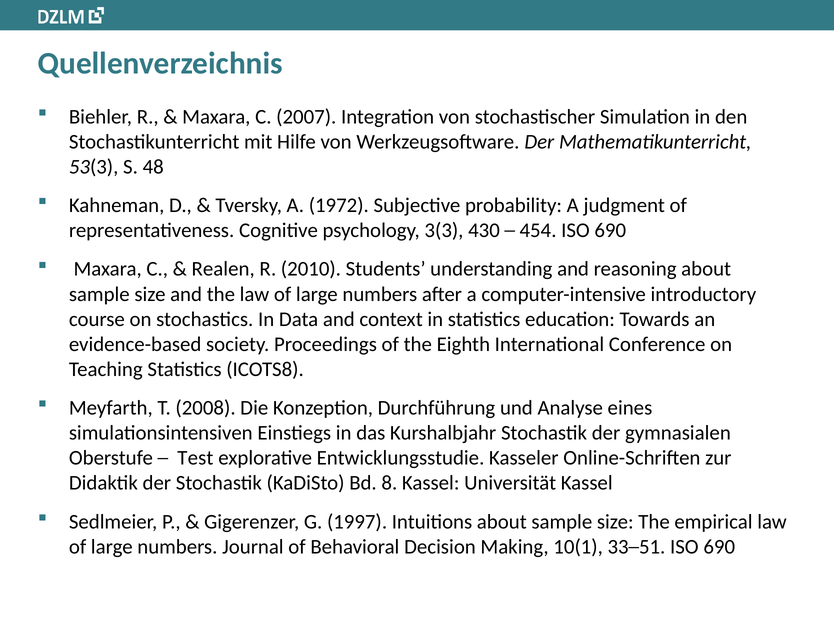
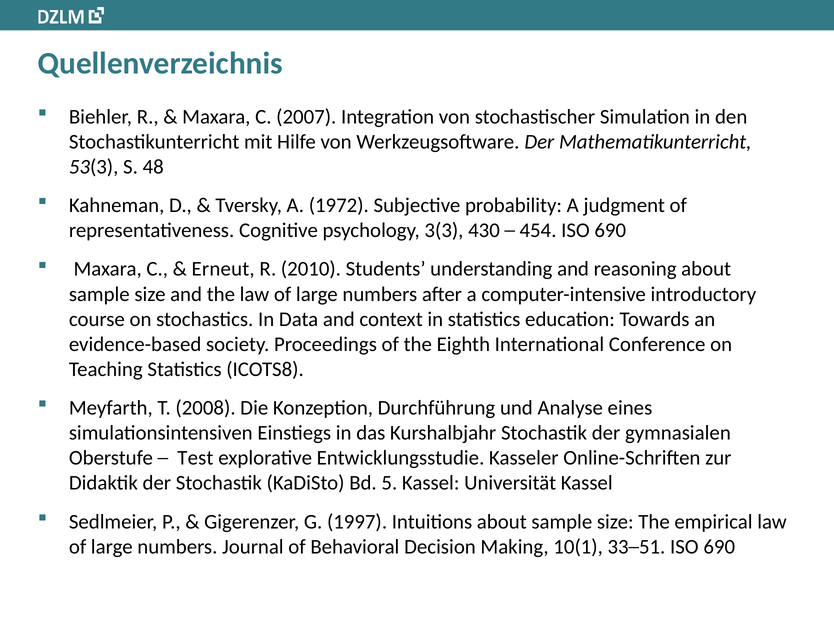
Realen: Realen -> Erneut
8: 8 -> 5
